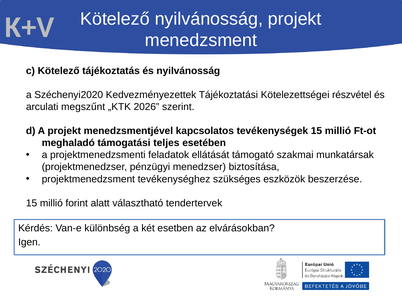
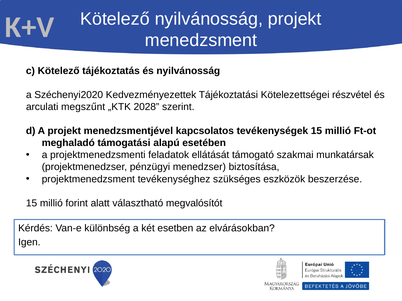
2026: 2026 -> 2028
teljes: teljes -> alapú
tendertervek: tendertervek -> megvalósítót
